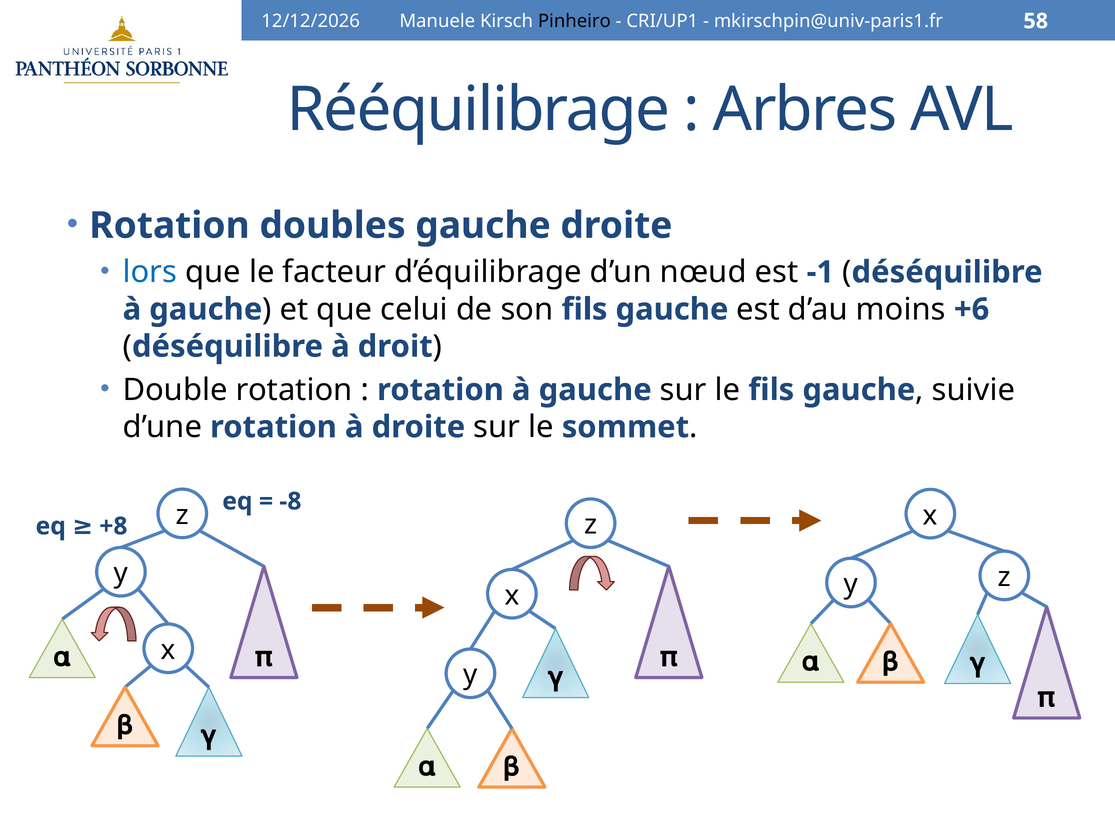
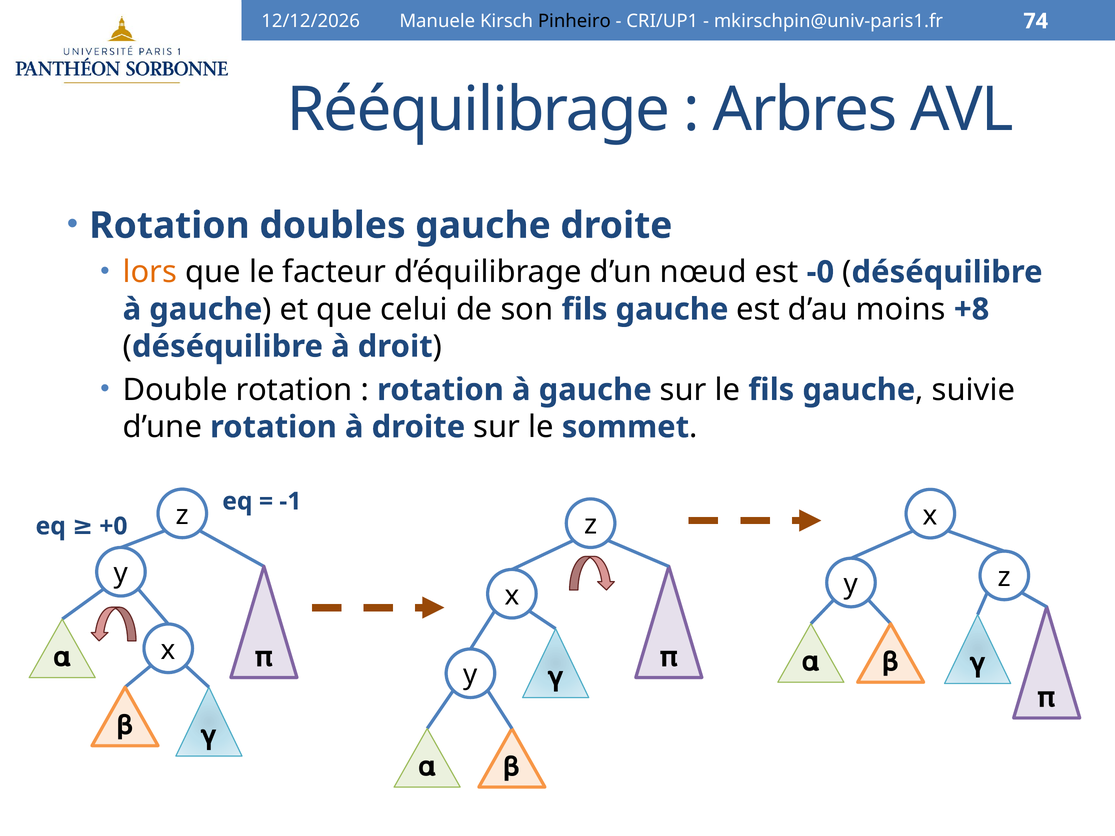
58: 58 -> 74
lors colour: blue -> orange
-1: -1 -> -0
+6: +6 -> +8
-8: -8 -> -1
+8: +8 -> +0
